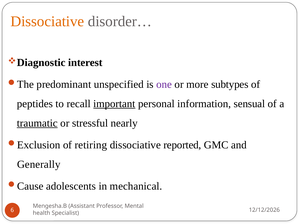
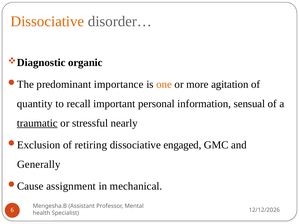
interest: interest -> organic
unspecified: unspecified -> importance
one colour: purple -> orange
subtypes: subtypes -> agitation
peptides: peptides -> quantity
important underline: present -> none
reported: reported -> engaged
adolescents: adolescents -> assignment
